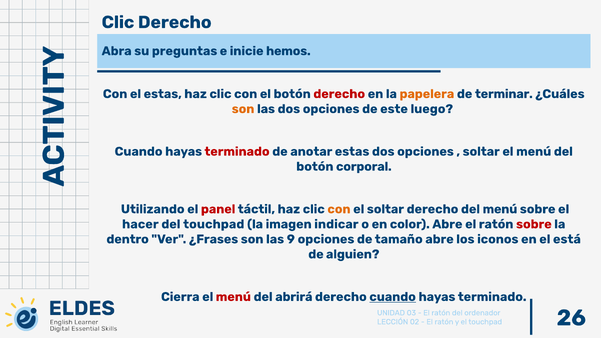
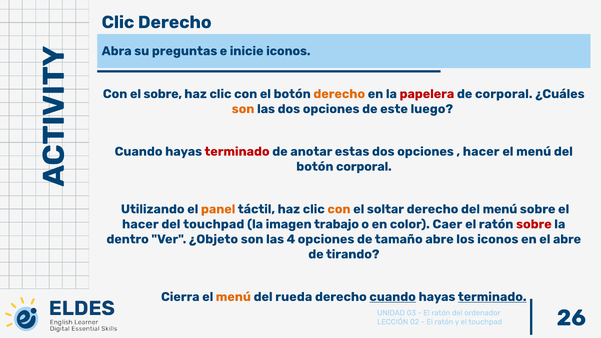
inicie hemos: hemos -> iconos
el estas: estas -> sobre
derecho at (339, 94) colour: red -> orange
papelera colour: orange -> red
de terminar: terminar -> corporal
soltar at (481, 152): soltar -> hacer
panel colour: red -> orange
indicar: indicar -> trabajo
color Abre: Abre -> Caer
¿Frases: ¿Frases -> ¿Objeto
9: 9 -> 4
el está: está -> abre
alguien: alguien -> tirando
menú at (233, 297) colour: red -> orange
abrirá: abrirá -> rueda
terminado at (492, 297) underline: none -> present
